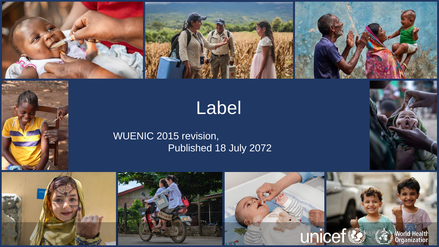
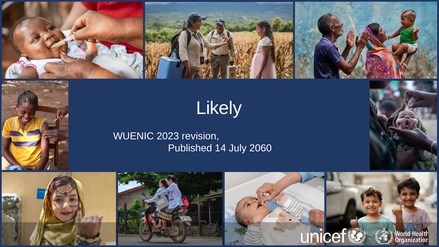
Label: Label -> Likely
2015: 2015 -> 2023
18: 18 -> 14
2072: 2072 -> 2060
